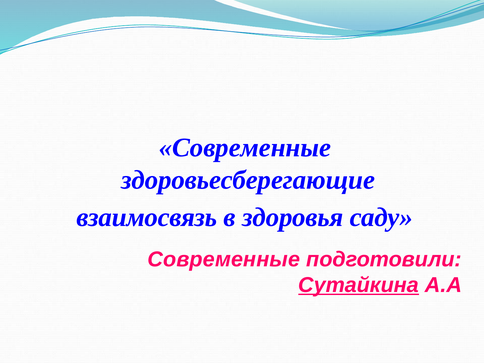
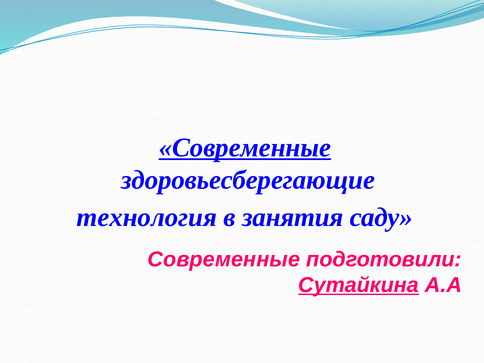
Современные at (245, 148) underline: none -> present
взаимосвязь: взаимосвязь -> технология
здоровья: здоровья -> занятия
